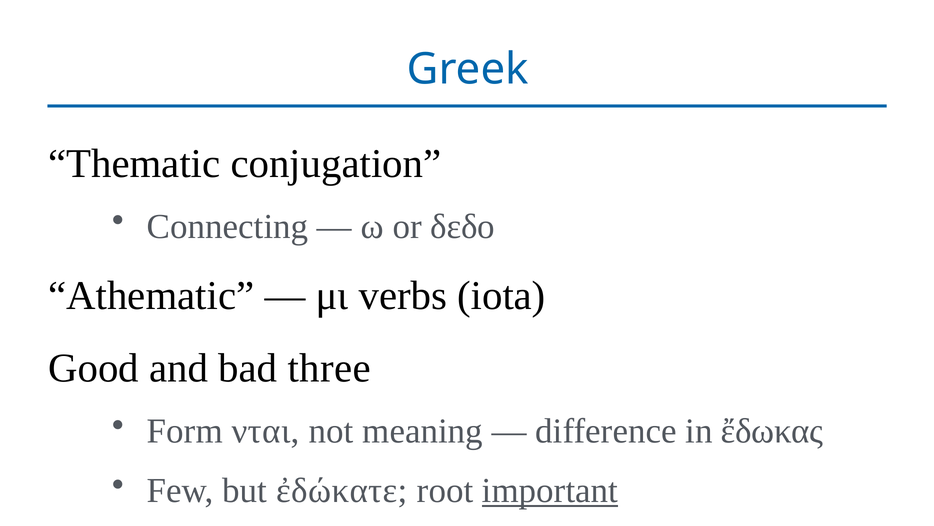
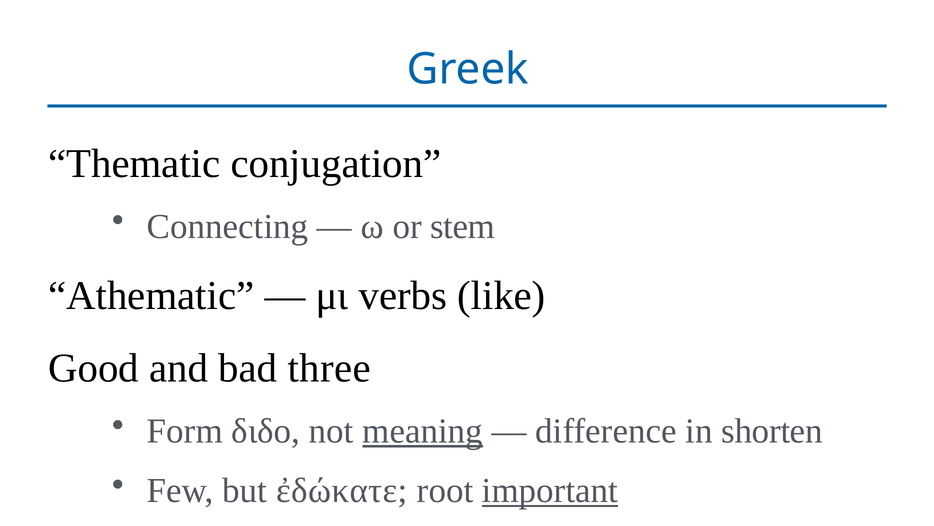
δεδο: δεδο -> stem
iota: iota -> like
νται: νται -> διδο
meaning underline: none -> present
ἔδωκας: ἔδωκας -> shorten
